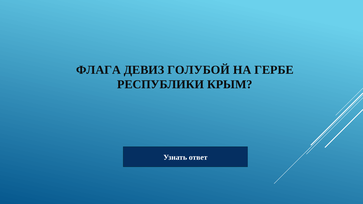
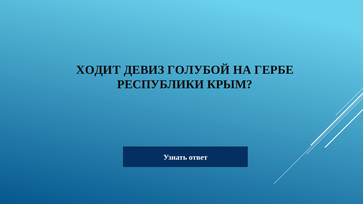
ФЛАГА: ФЛАГА -> ХОДИТ
